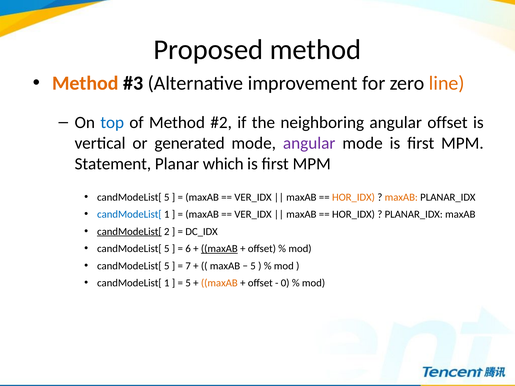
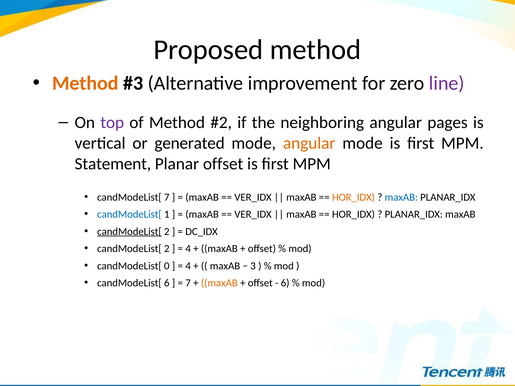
line colour: orange -> purple
top colour: blue -> purple
angular offset: offset -> pages
angular at (309, 143) colour: purple -> orange
Planar which: which -> offset
5 at (167, 197): 5 -> 7
maxAB at (401, 197) colour: orange -> blue
5 at (167, 249): 5 -> 2
6 at (188, 249): 6 -> 4
maxAB at (219, 249) underline: present -> none
5 at (167, 266): 5 -> 0
7 at (188, 266): 7 -> 4
5 at (253, 266): 5 -> 3
1 at (167, 283): 1 -> 6
5 at (188, 283): 5 -> 7
0 at (285, 283): 0 -> 6
